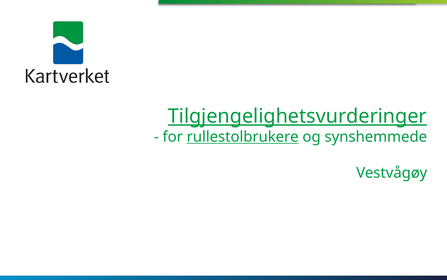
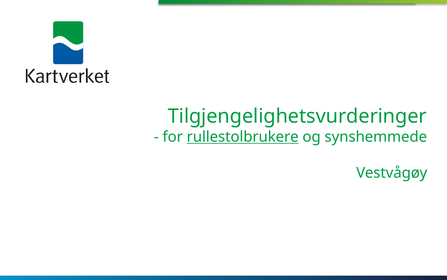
Tilgjengelighetsvurderinger underline: present -> none
